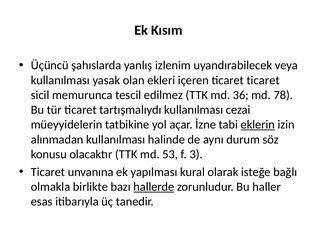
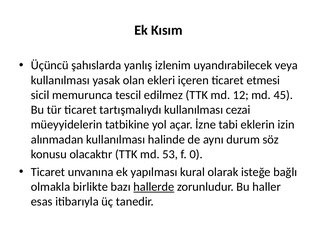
ticaret ticaret: ticaret -> etmesi
36: 36 -> 12
78: 78 -> 45
eklerin underline: present -> none
3: 3 -> 0
